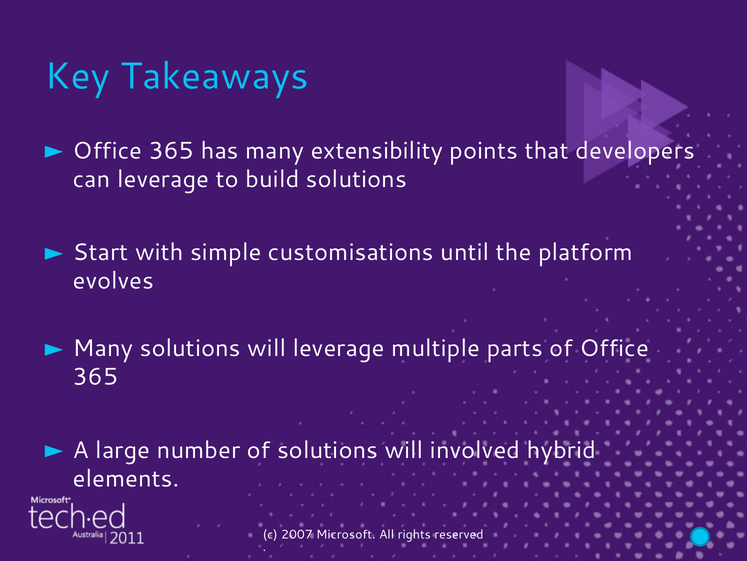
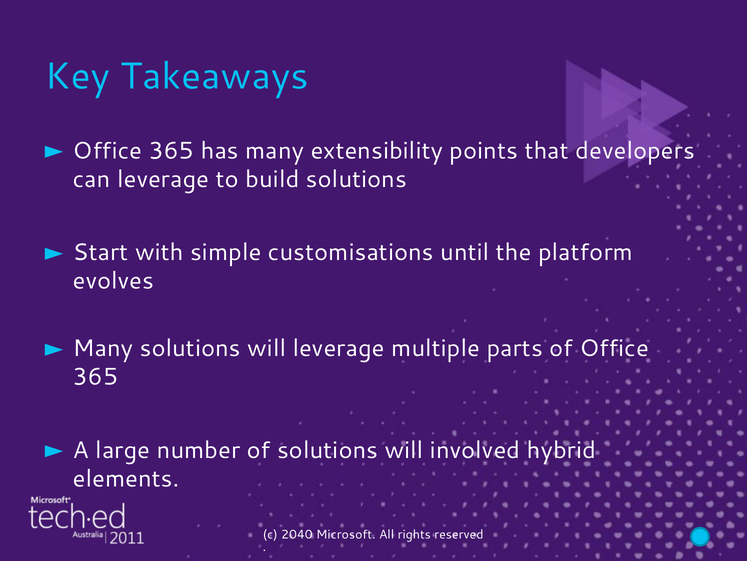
2007: 2007 -> 2040
